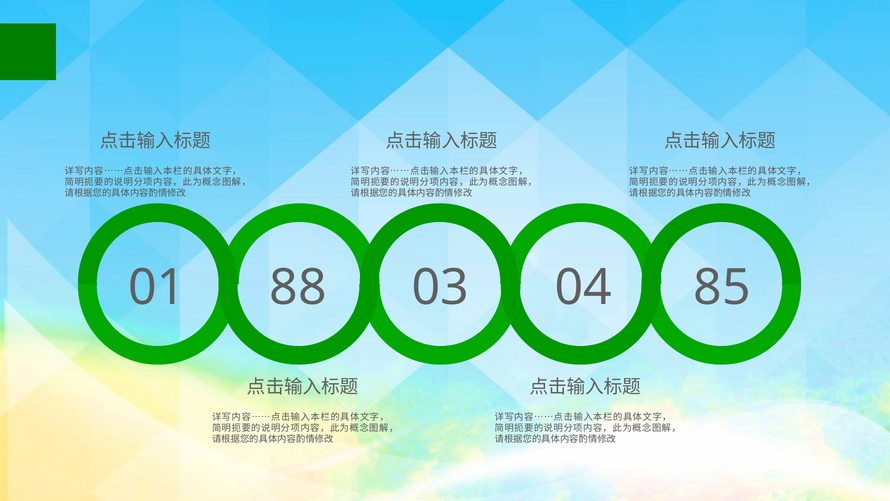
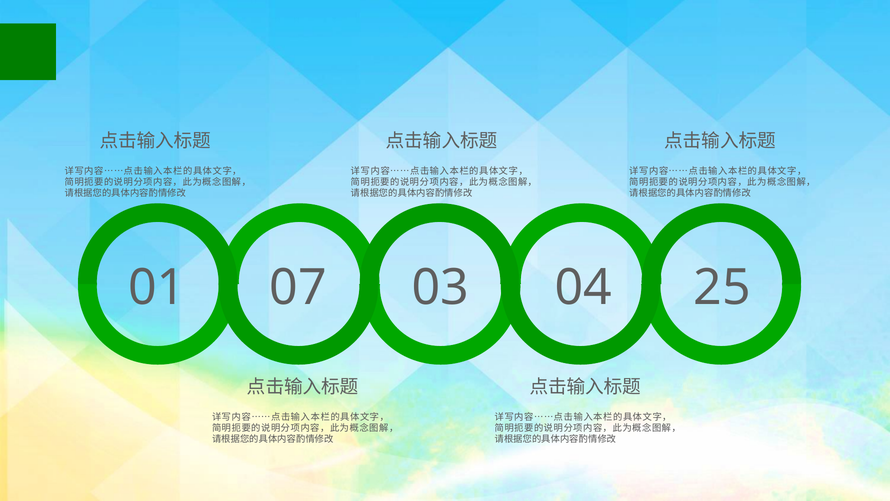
88: 88 -> 07
85: 85 -> 25
